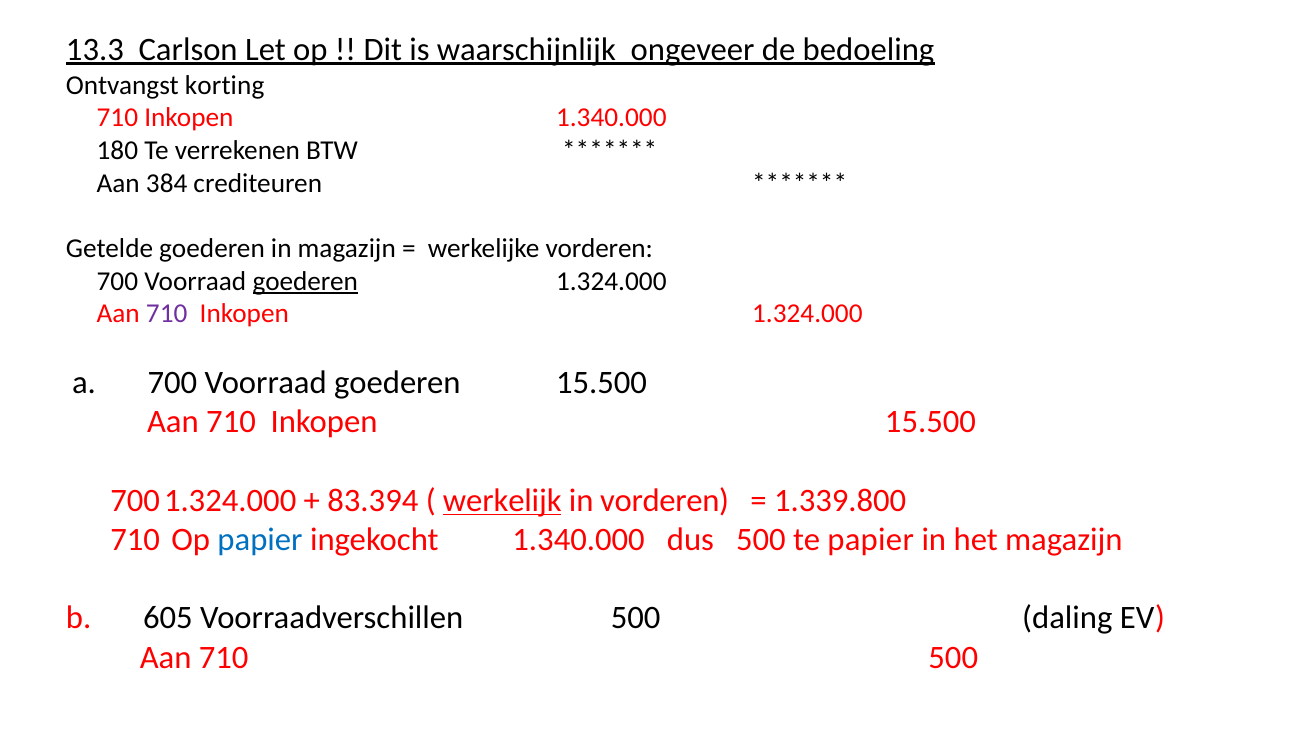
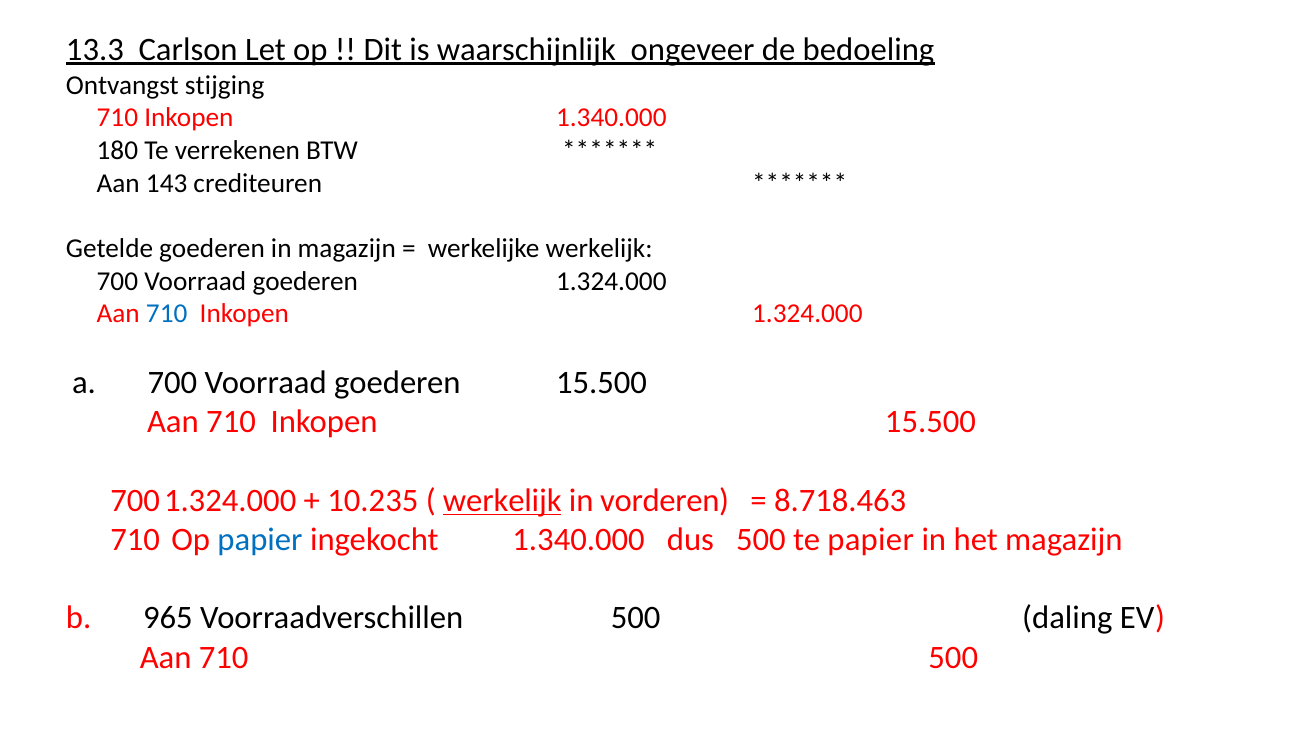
korting: korting -> stijging
384: 384 -> 143
werkelijke vorderen: vorderen -> werkelijk
goederen at (305, 281) underline: present -> none
710 at (167, 314) colour: purple -> blue
83.394: 83.394 -> 10.235
1.339.800: 1.339.800 -> 8.718.463
605: 605 -> 965
